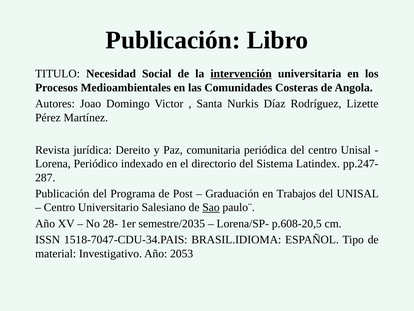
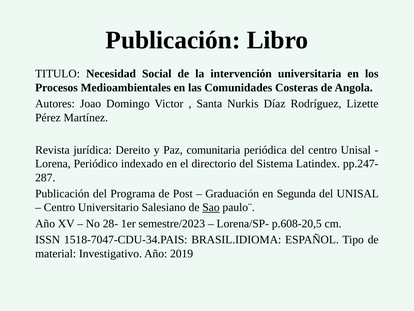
intervención underline: present -> none
Trabajos: Trabajos -> Segunda
semestre/2035: semestre/2035 -> semestre/2023
2053: 2053 -> 2019
